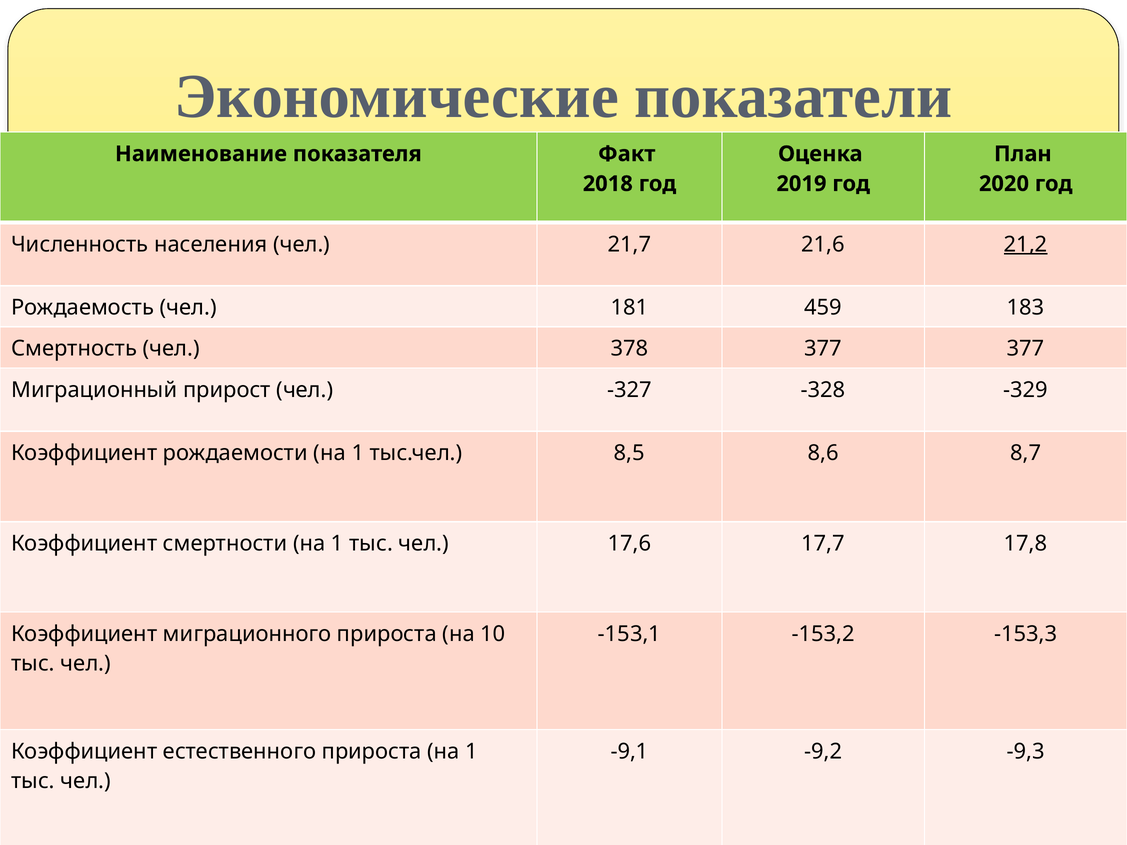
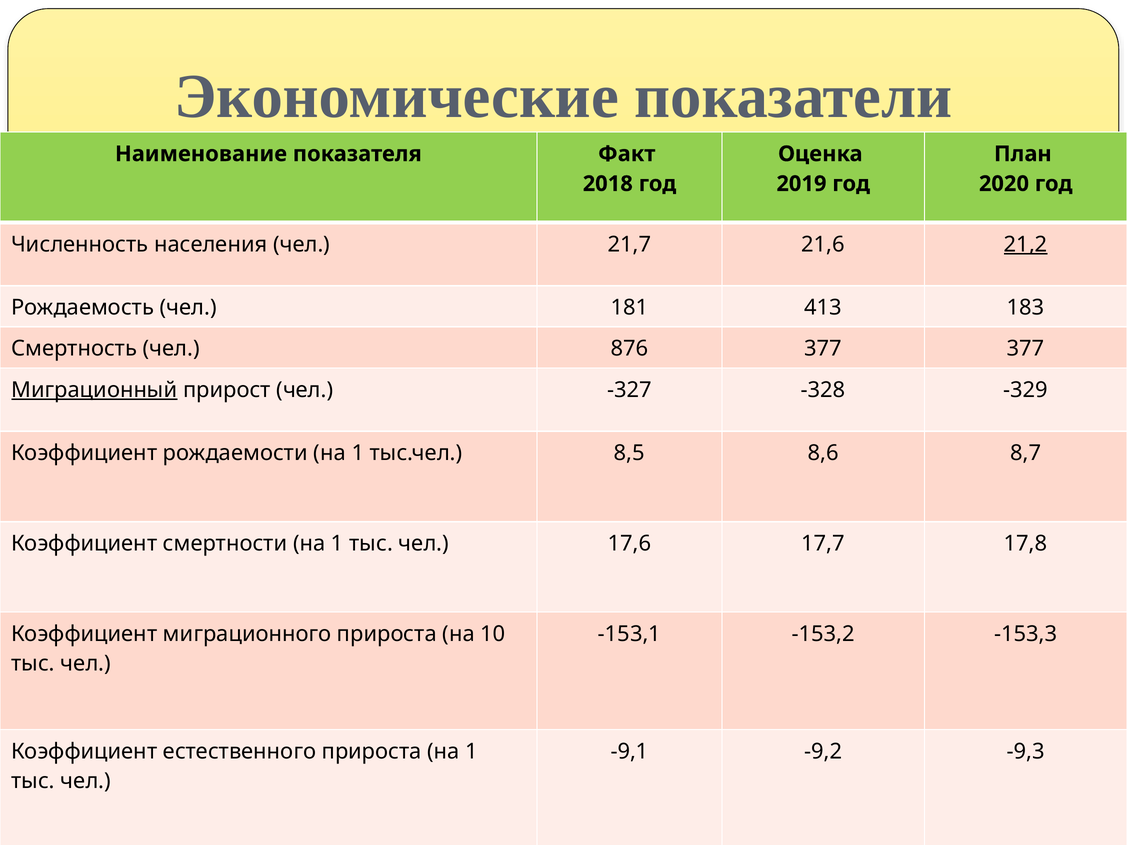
459: 459 -> 413
378: 378 -> 876
Миграционный underline: none -> present
